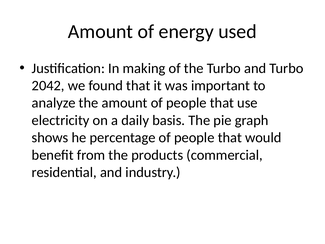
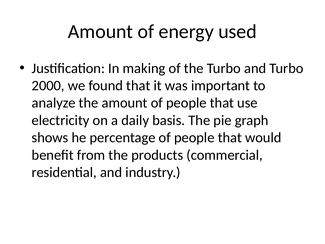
2042: 2042 -> 2000
